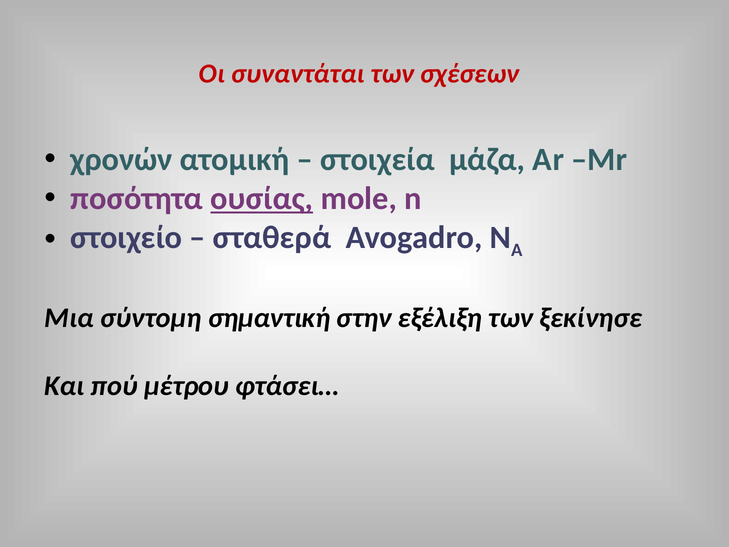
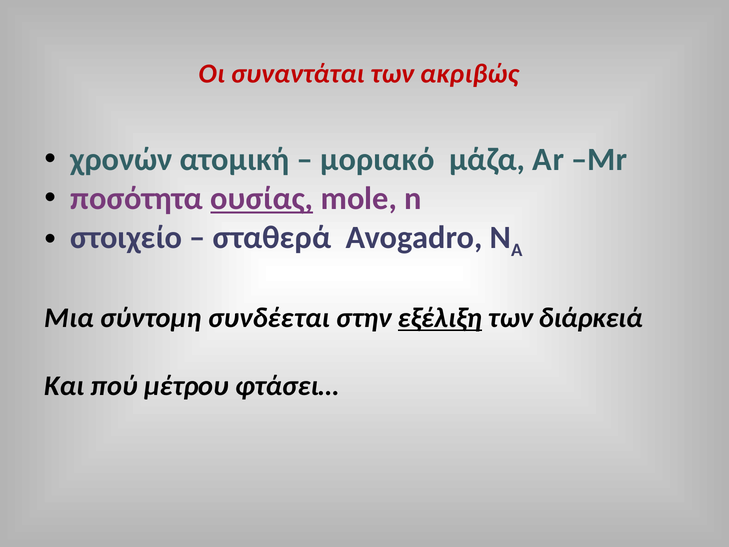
σχέσεων: σχέσεων -> ακριβώς
στοιχεία: στοιχεία -> μοριακό
σημαντική: σημαντική -> συνδέεται
εξέλιξη underline: none -> present
ξεκίνησε: ξεκίνησε -> διάρκειά
